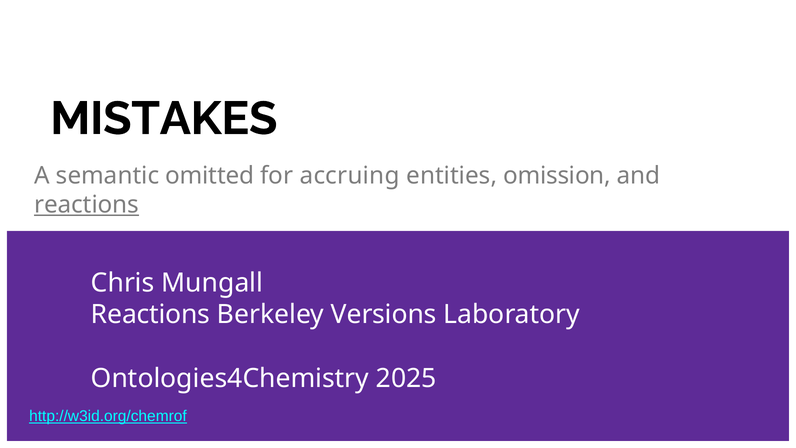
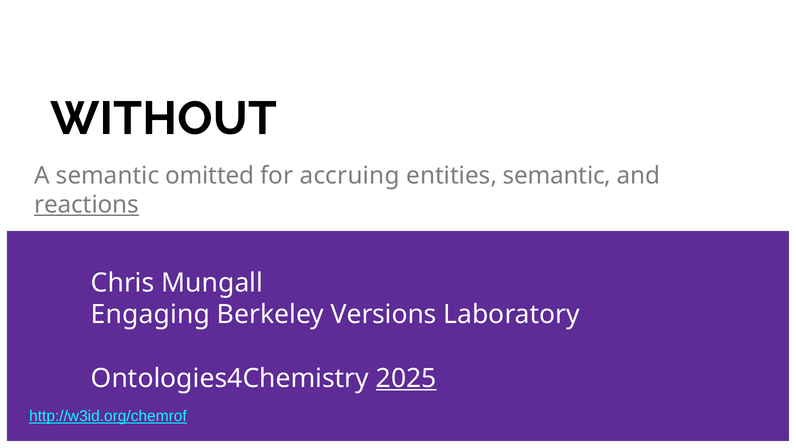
MISTAKES: MISTAKES -> WITHOUT
entities omission: omission -> semantic
Reactions at (151, 314): Reactions -> Engaging
2025 underline: none -> present
